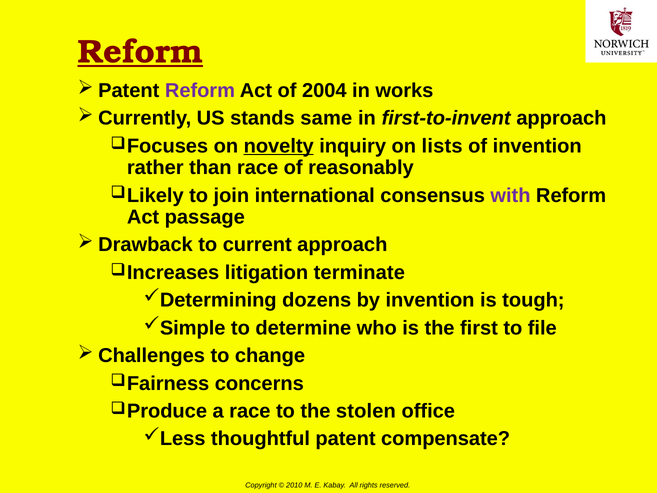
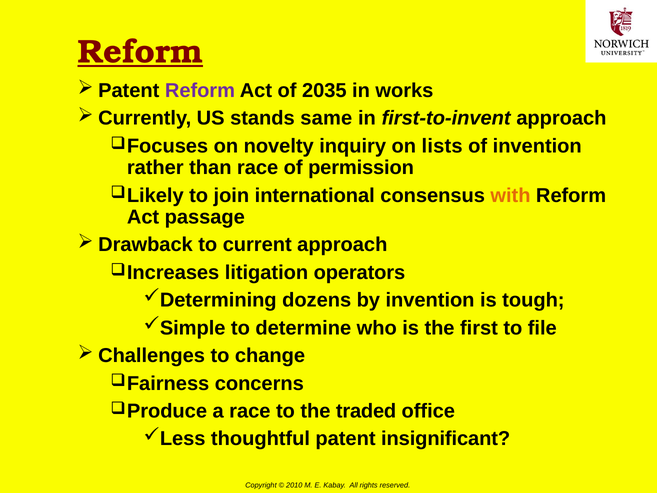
2004: 2004 -> 2035
novelty underline: present -> none
reasonably: reasonably -> permission
with colour: purple -> orange
terminate: terminate -> operators
stolen: stolen -> traded
compensate: compensate -> insignificant
